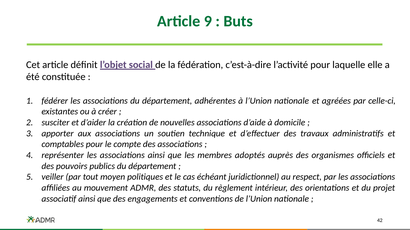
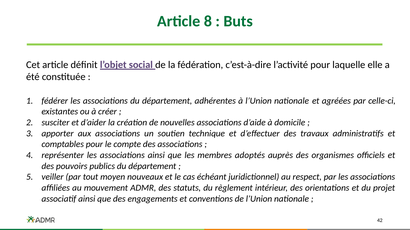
9: 9 -> 8
politiques: politiques -> nouveaux
